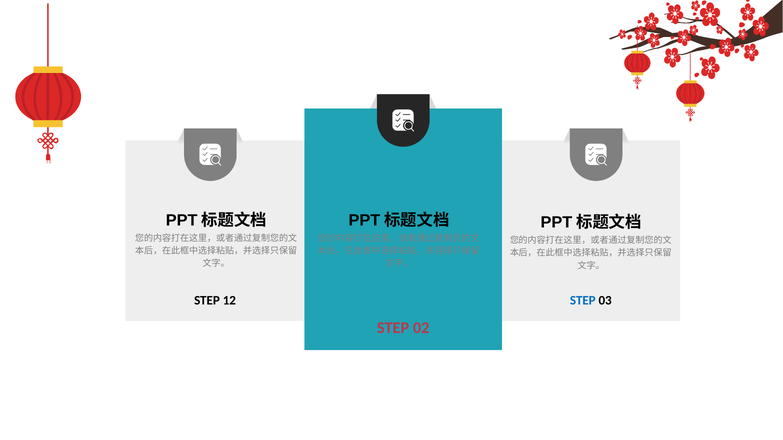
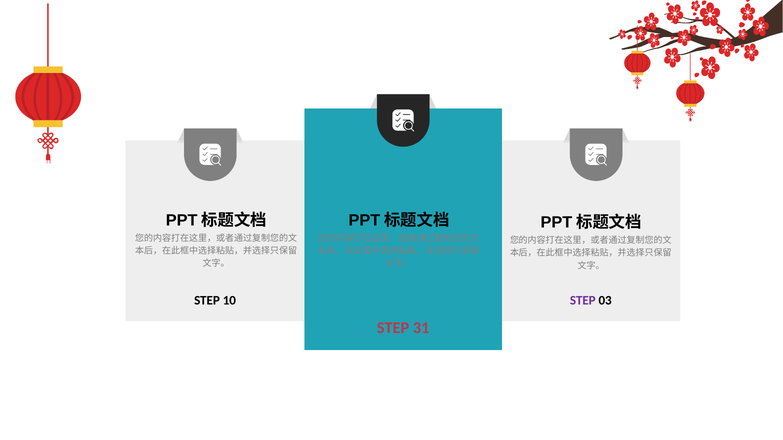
12: 12 -> 10
STEP at (583, 301) colour: blue -> purple
02: 02 -> 31
